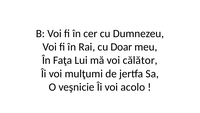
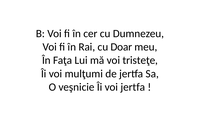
călător: călător -> tristeţe
voi acolo: acolo -> jertfa
